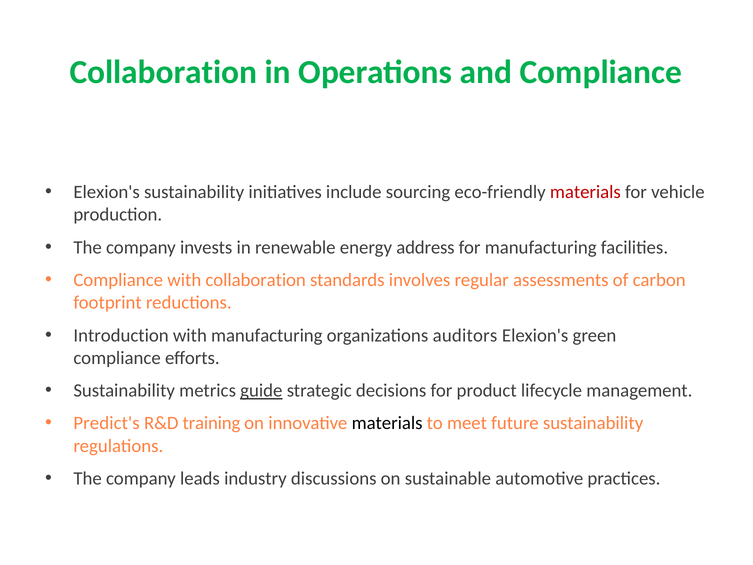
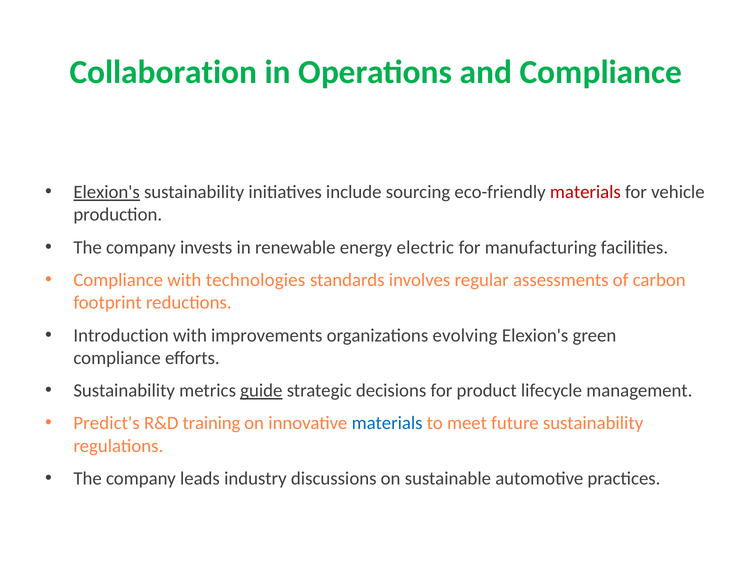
Elexion's at (107, 192) underline: none -> present
address: address -> electric
with collaboration: collaboration -> technologies
with manufacturing: manufacturing -> improvements
auditors: auditors -> evolving
materials at (387, 423) colour: black -> blue
